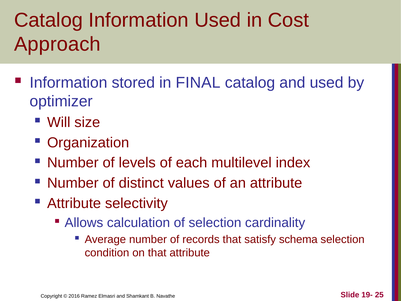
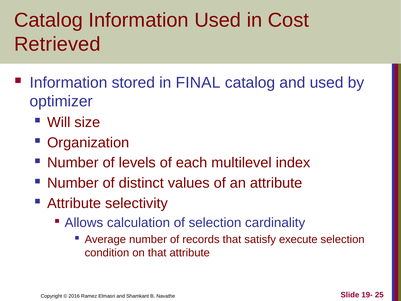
Approach: Approach -> Retrieved
schema: schema -> execute
